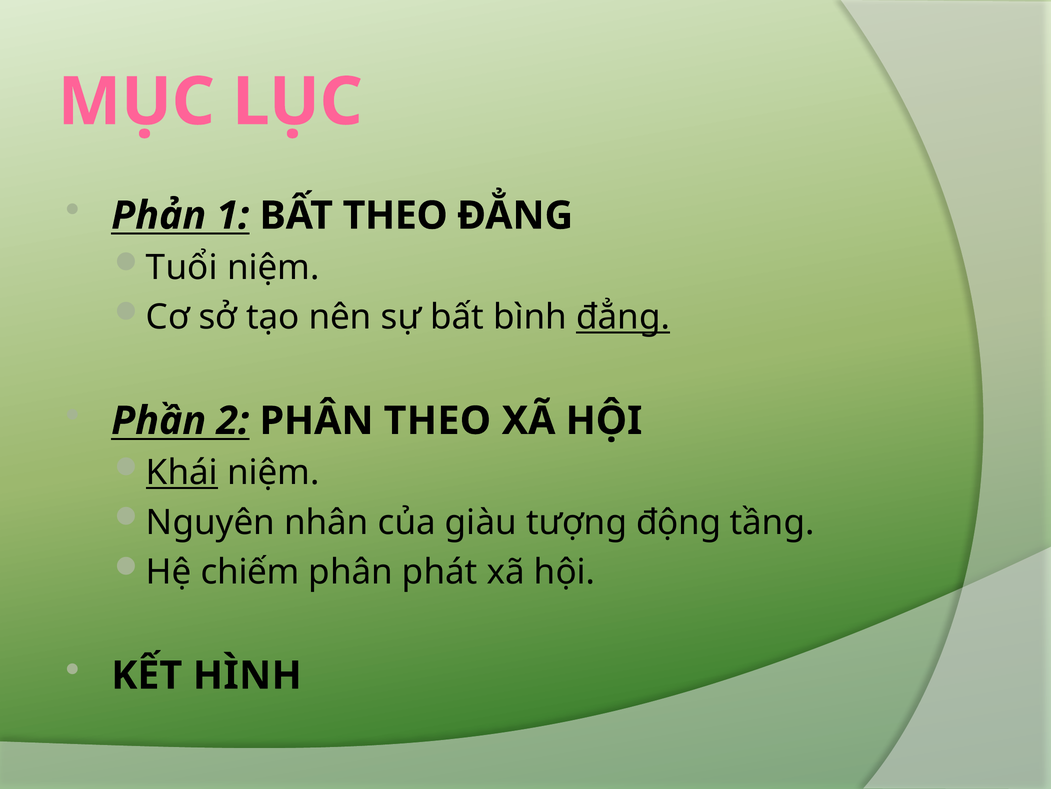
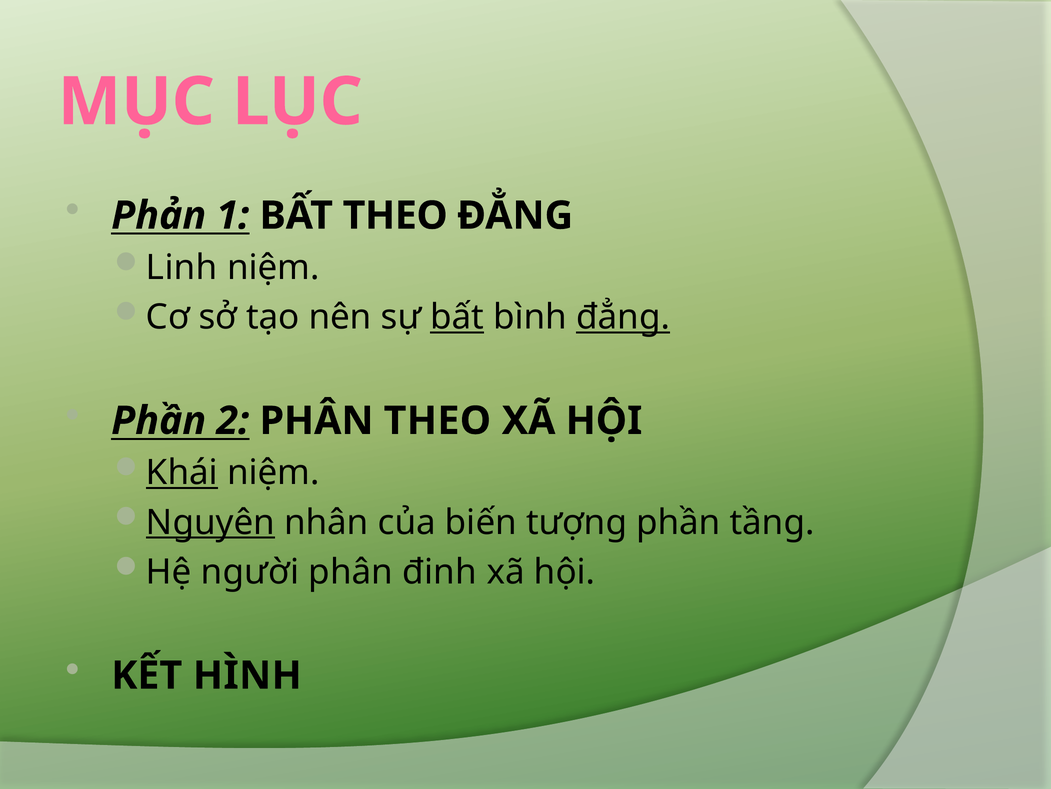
Tuổi: Tuổi -> Linh
bất at (457, 317) underline: none -> present
Nguyên underline: none -> present
giàu: giàu -> biến
tượng động: động -> phần
chiếm: chiếm -> người
phát: phát -> đinh
